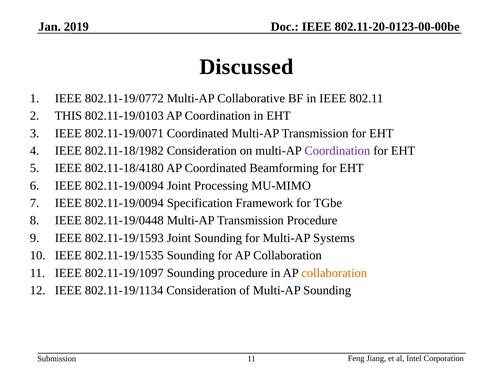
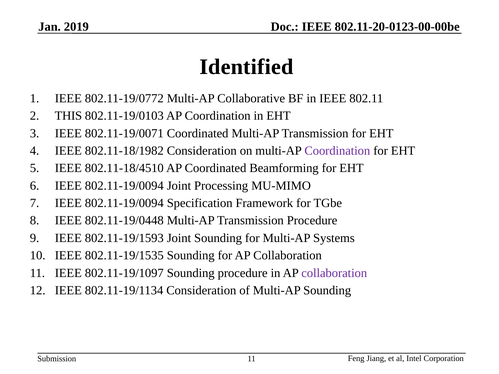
Discussed: Discussed -> Identified
802.11-18/4180: 802.11-18/4180 -> 802.11-18/4510
collaboration at (334, 273) colour: orange -> purple
